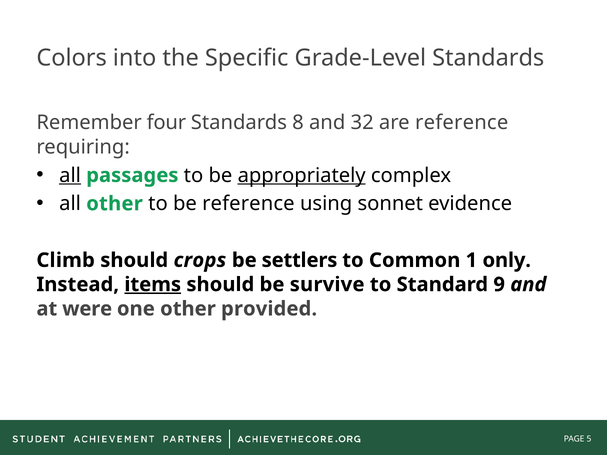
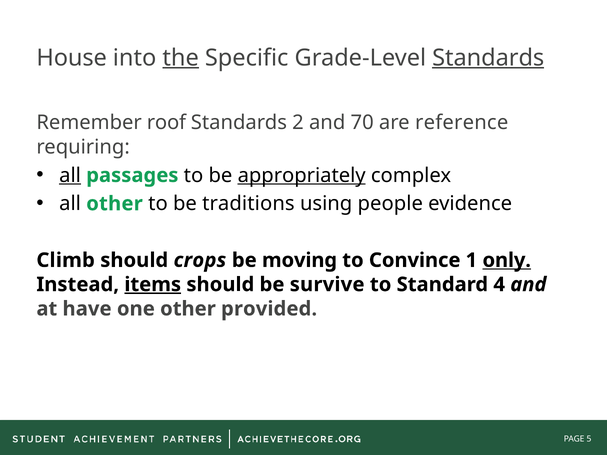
Colors: Colors -> House
the underline: none -> present
Standards at (488, 58) underline: none -> present
four: four -> roof
8: 8 -> 2
32: 32 -> 70
be reference: reference -> traditions
sonnet: sonnet -> people
settlers: settlers -> moving
Common: Common -> Convince
only underline: none -> present
9: 9 -> 4
were: were -> have
